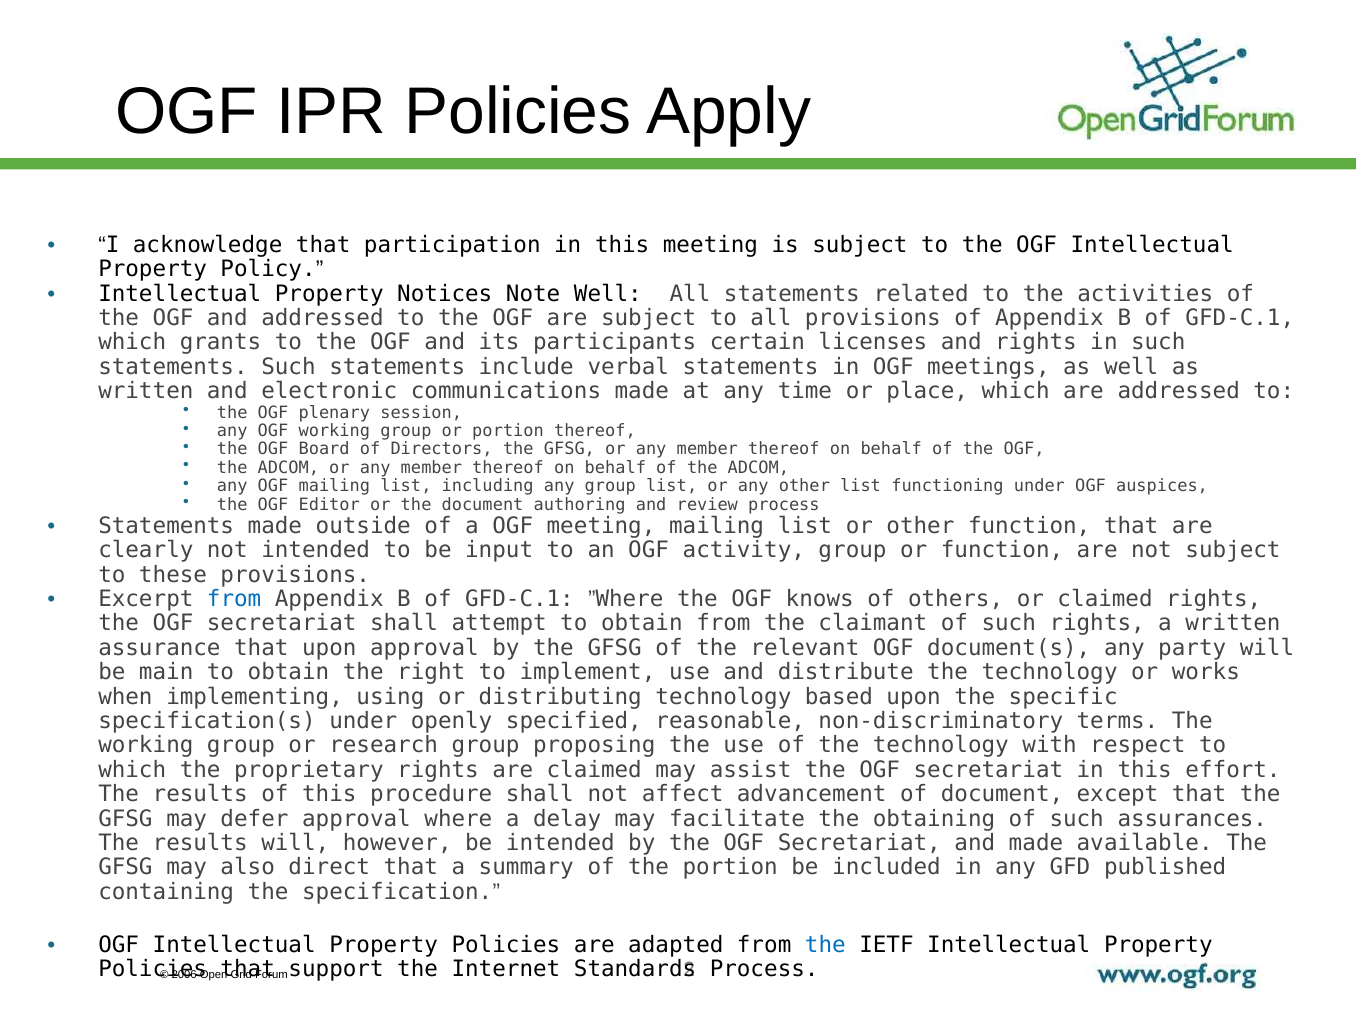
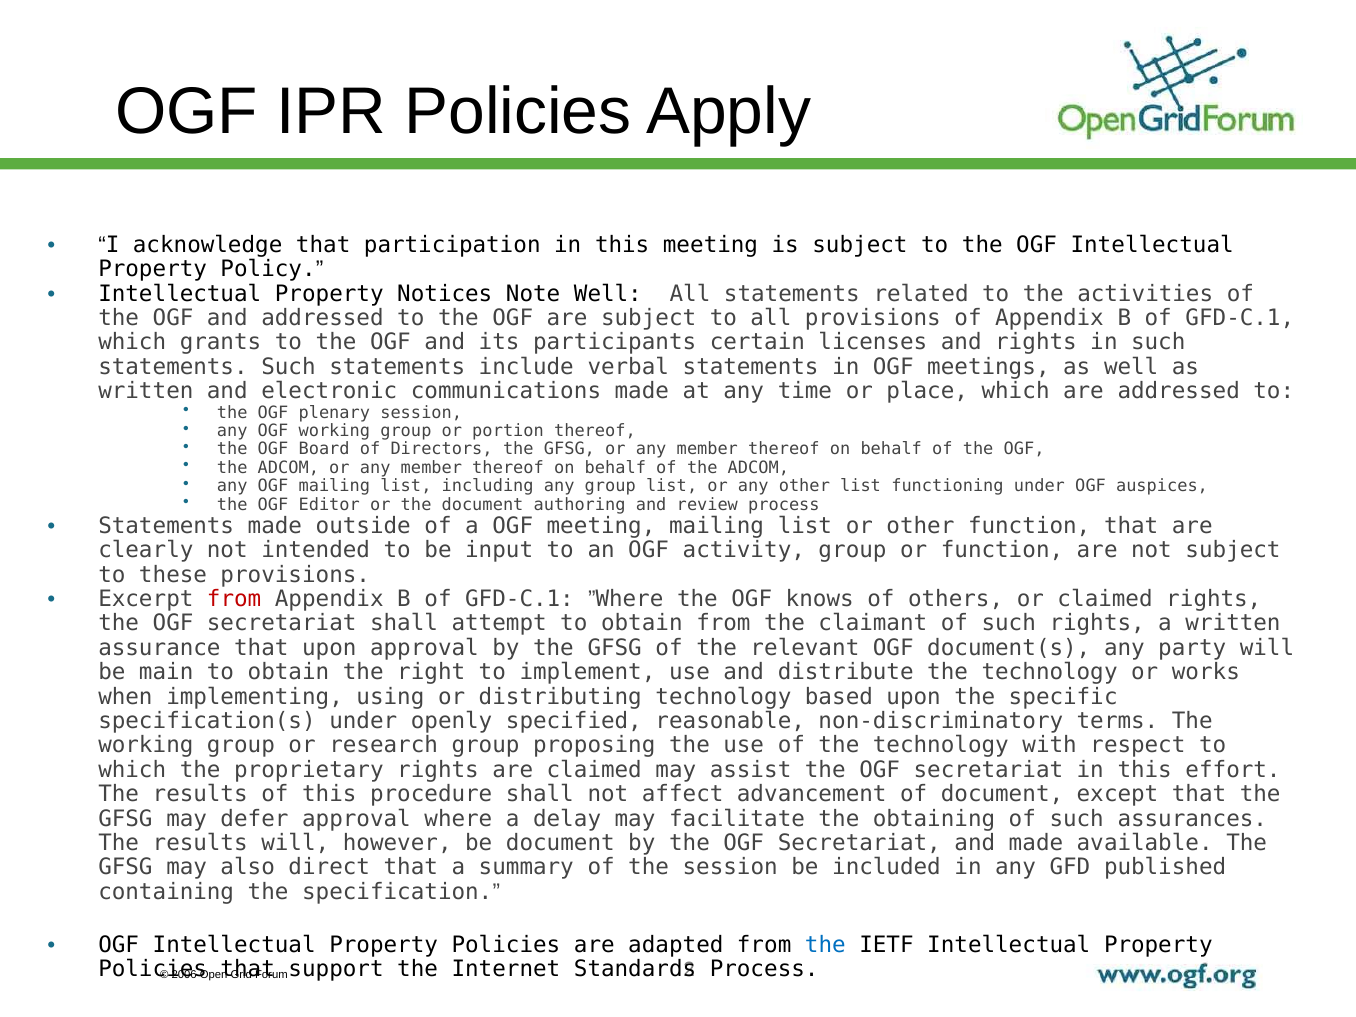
from at (234, 599) colour: blue -> red
be intended: intended -> document
the portion: portion -> session
